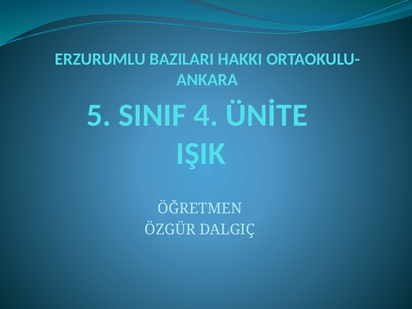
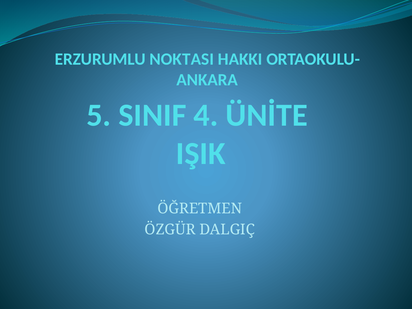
BAZILARI: BAZILARI -> NOKTASI
